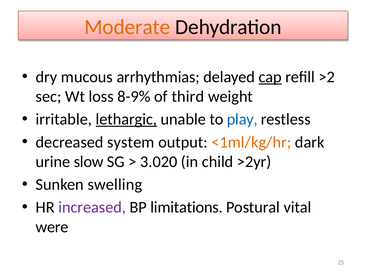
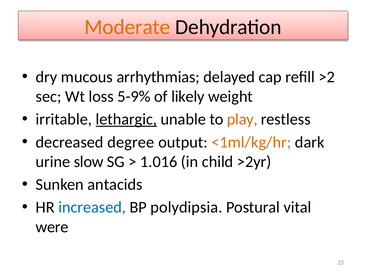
cap underline: present -> none
8-9%: 8-9% -> 5-9%
third: third -> likely
play colour: blue -> orange
system: system -> degree
3.020: 3.020 -> 1.016
swelling: swelling -> antacids
increased colour: purple -> blue
limitations: limitations -> polydipsia
